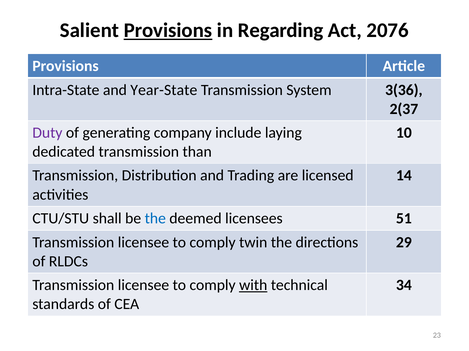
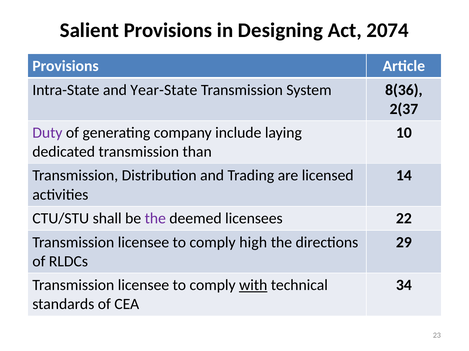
Provisions at (168, 30) underline: present -> none
Regarding: Regarding -> Designing
2076: 2076 -> 2074
3(36: 3(36 -> 8(36
the at (155, 219) colour: blue -> purple
51: 51 -> 22
twin: twin -> high
